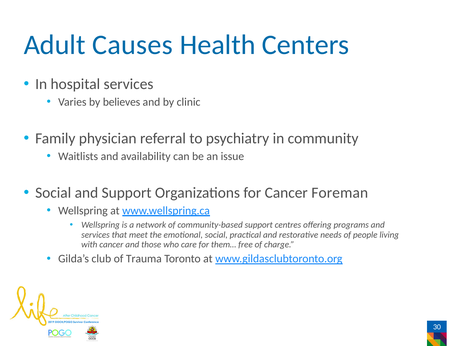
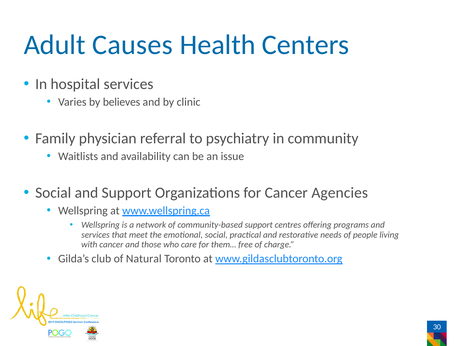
Foreman: Foreman -> Agencies
Trauma: Trauma -> Natural
